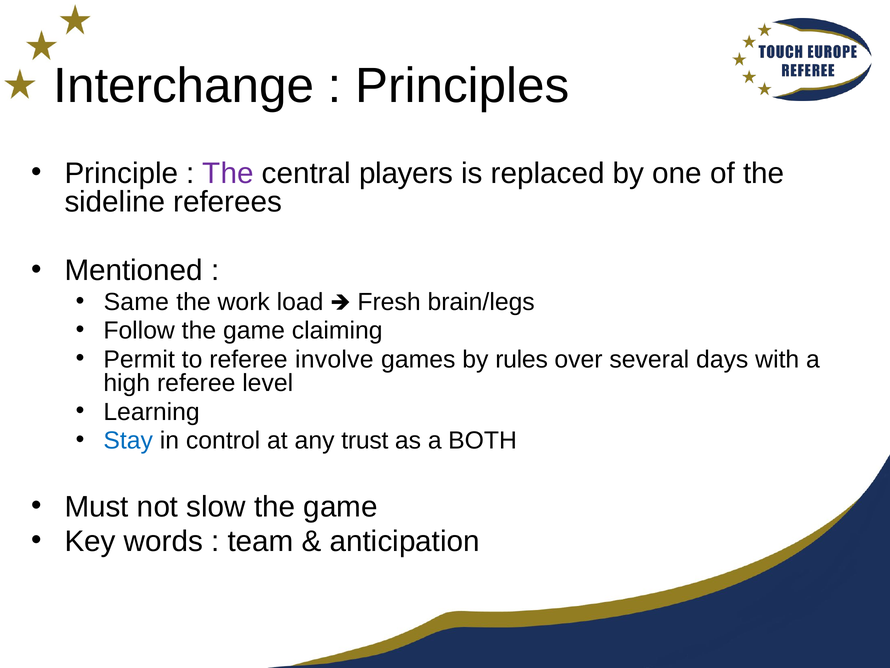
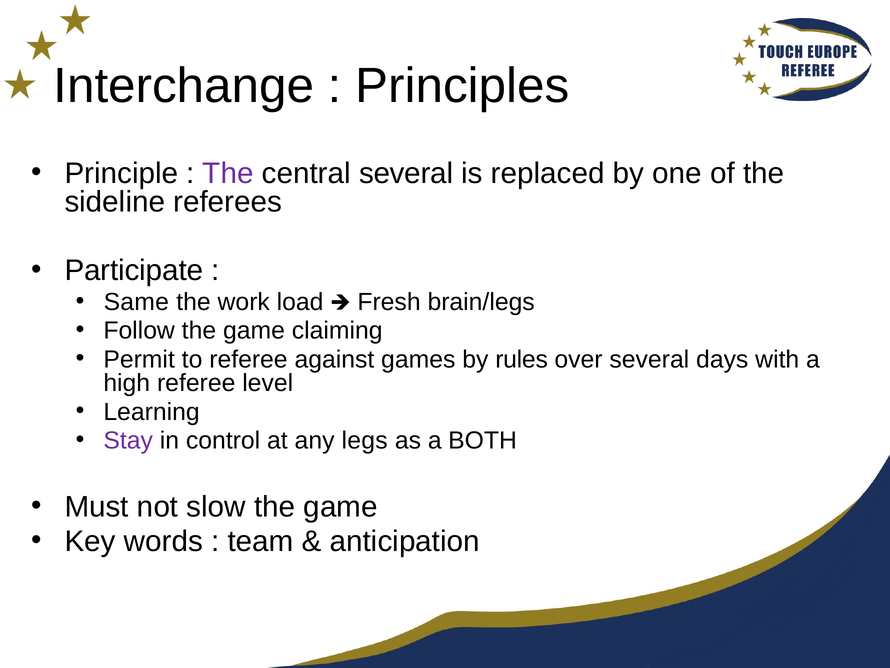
central players: players -> several
Mentioned: Mentioned -> Participate
involve: involve -> against
Stay colour: blue -> purple
trust: trust -> legs
